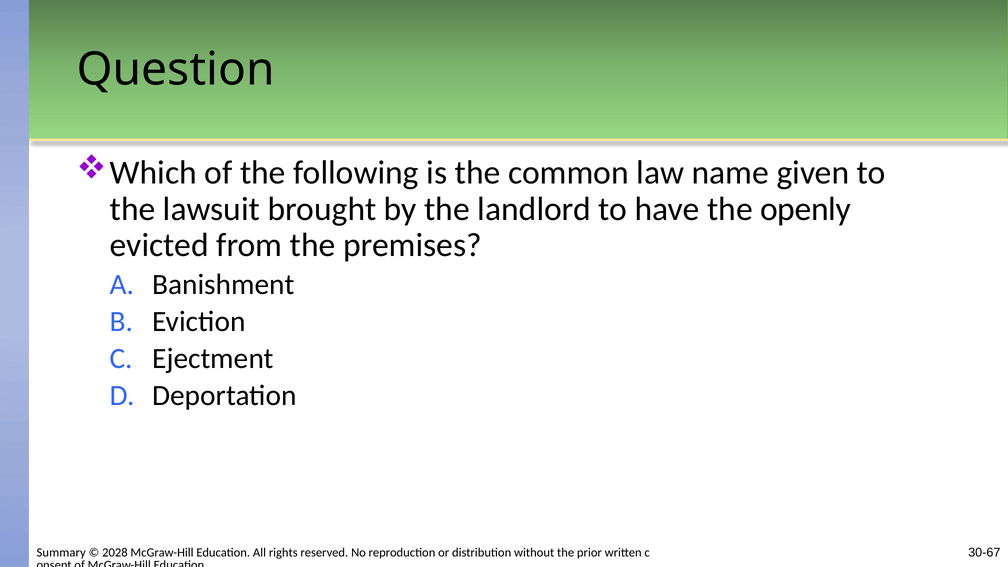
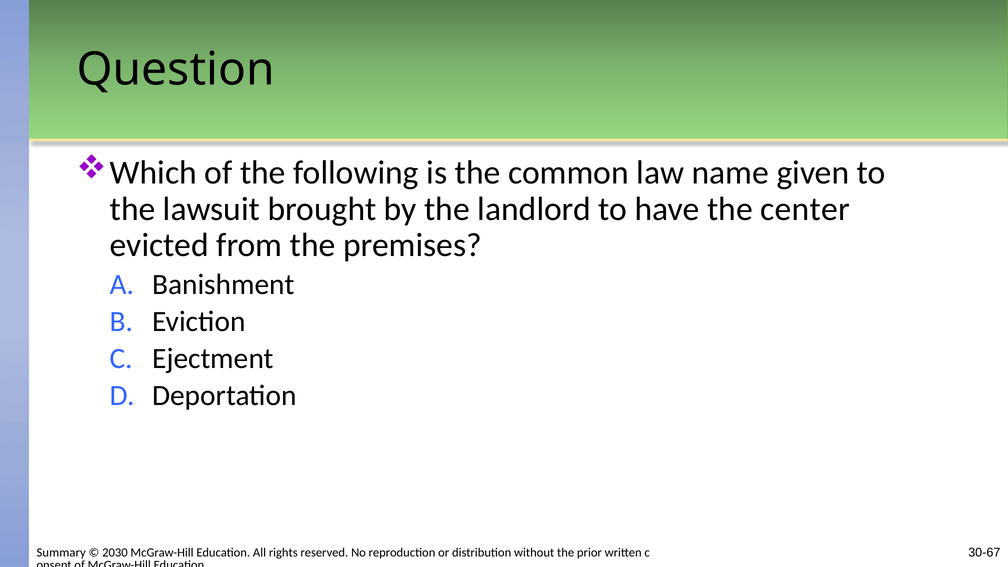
openly: openly -> center
2028: 2028 -> 2030
